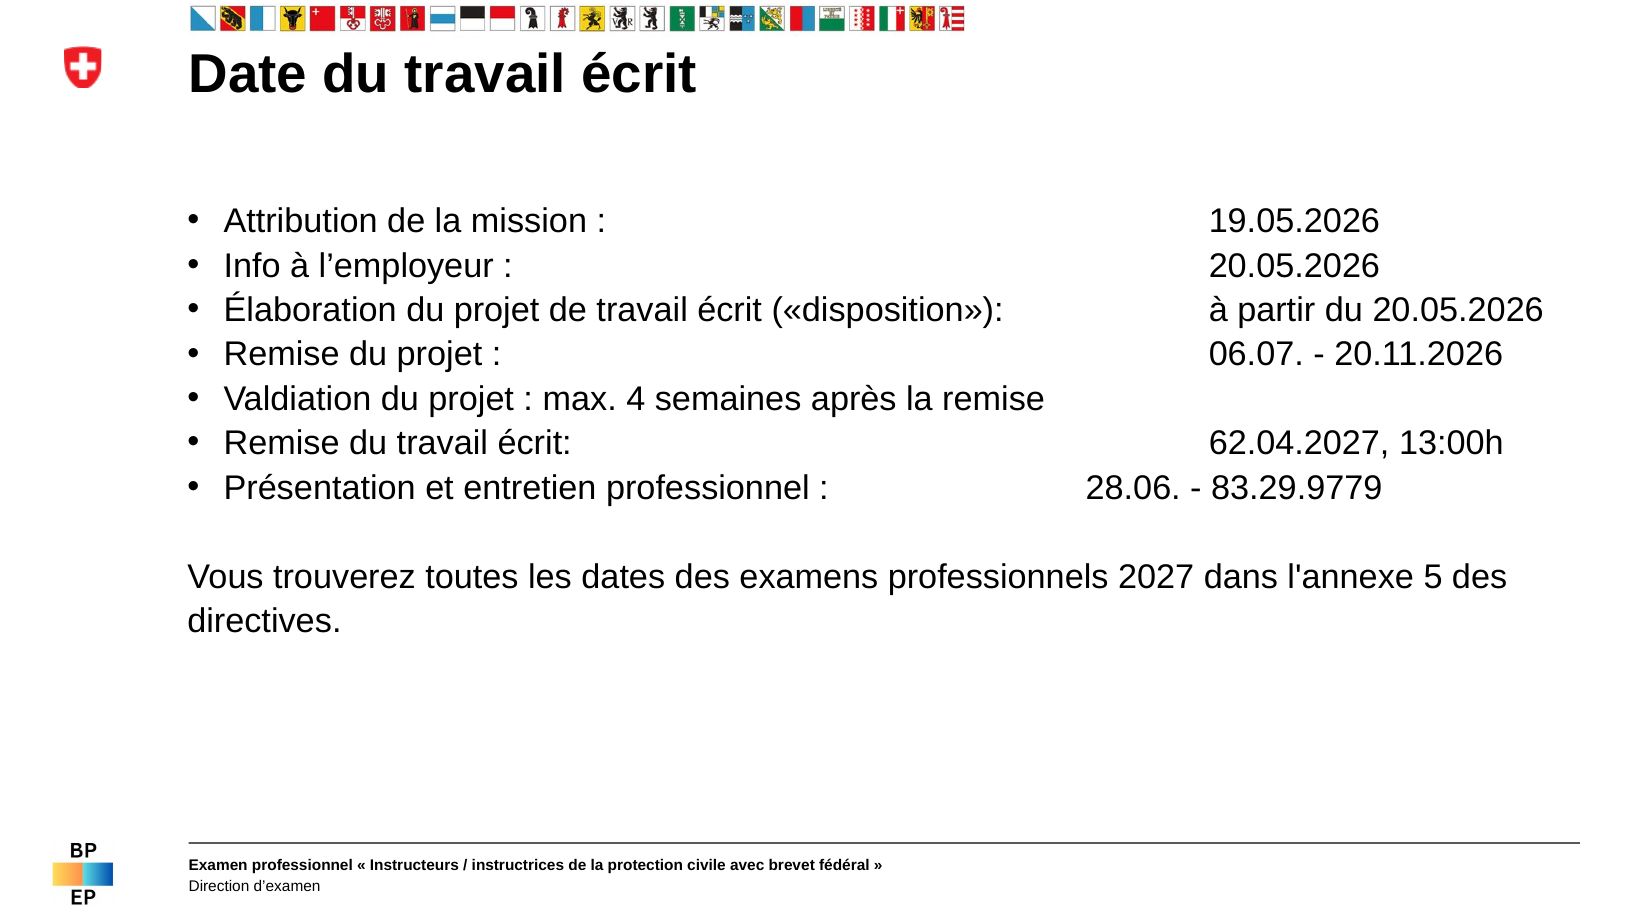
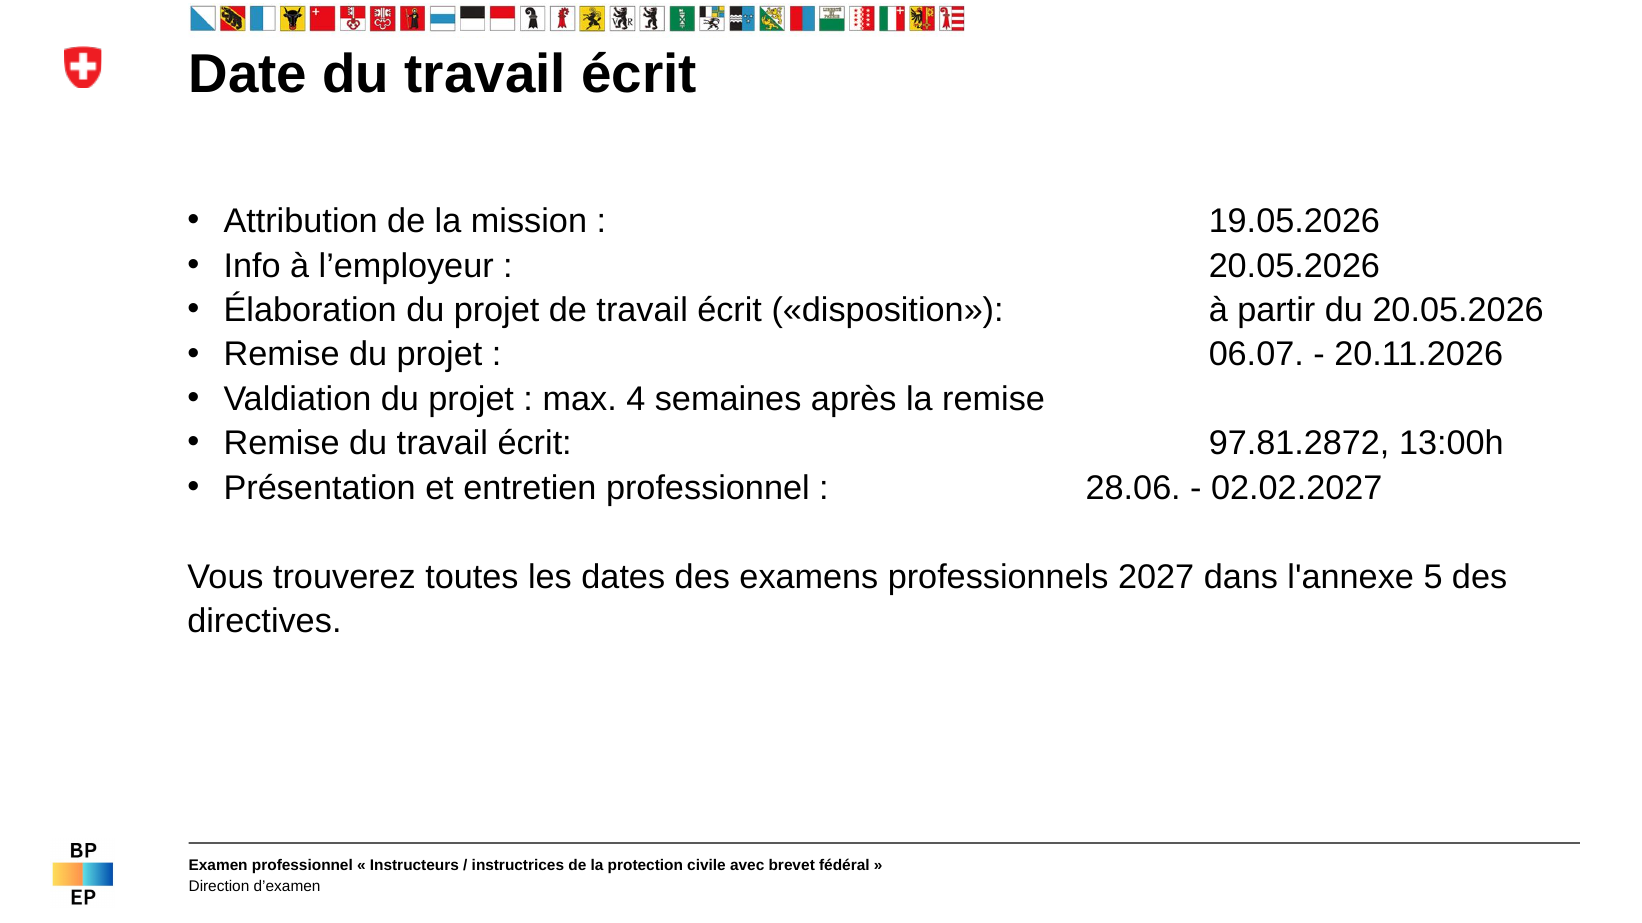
62.04.2027: 62.04.2027 -> 97.81.2872
83.29.9779: 83.29.9779 -> 02.02.2027
